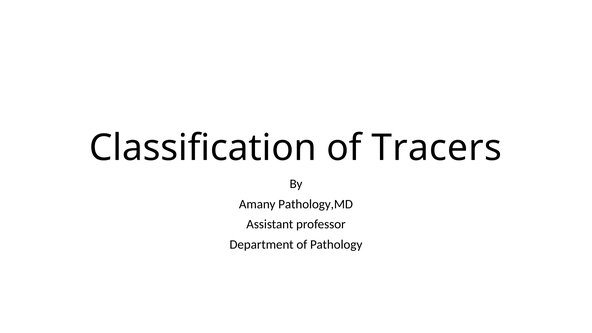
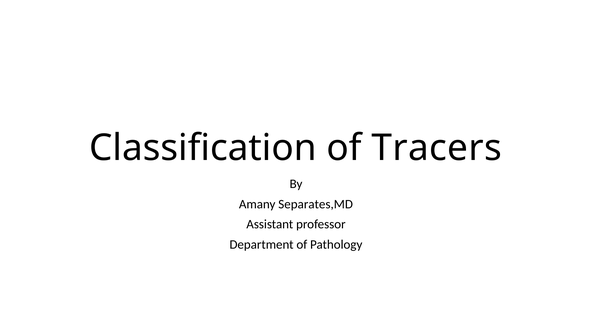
Pathology,MD: Pathology,MD -> Separates,MD
